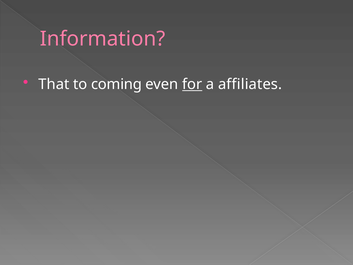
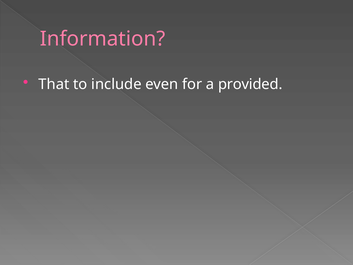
coming: coming -> include
for underline: present -> none
affiliates: affiliates -> provided
